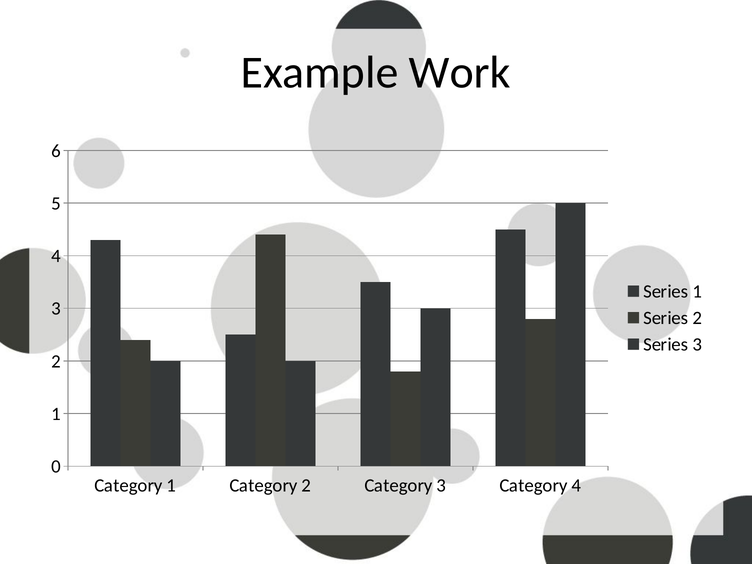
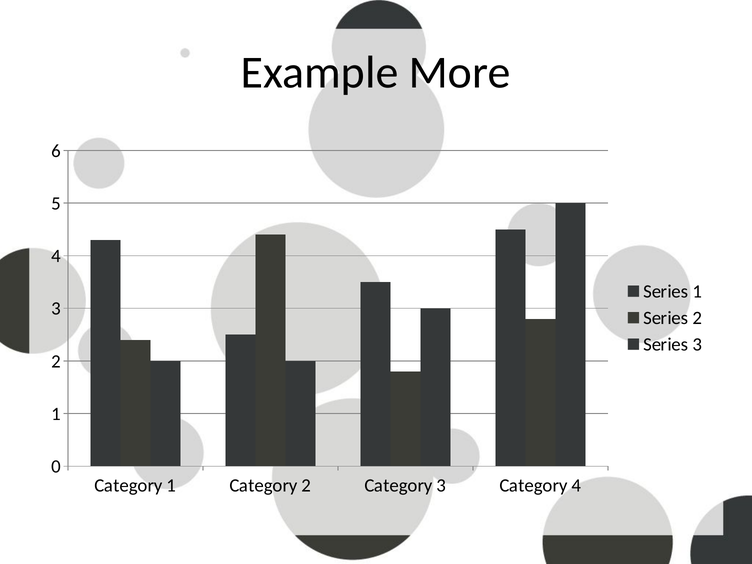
Work: Work -> More
